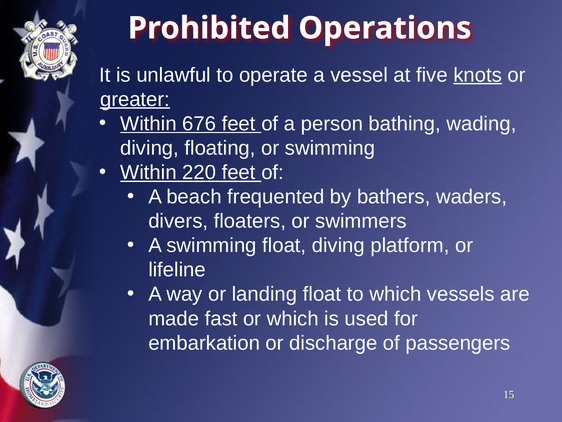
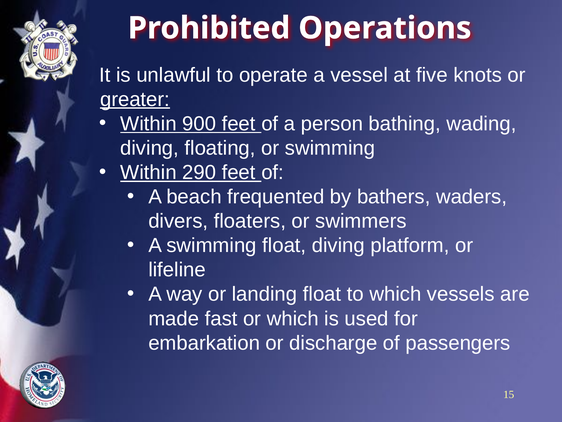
knots underline: present -> none
676: 676 -> 900
220: 220 -> 290
